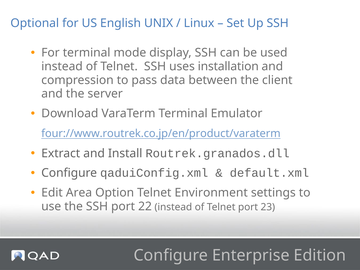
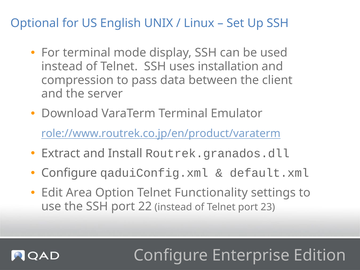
four://www.routrek.co.jp/en/product/varaterm: four://www.routrek.co.jp/en/product/varaterm -> role://www.routrek.co.jp/en/product/varaterm
Environment: Environment -> Functionality
